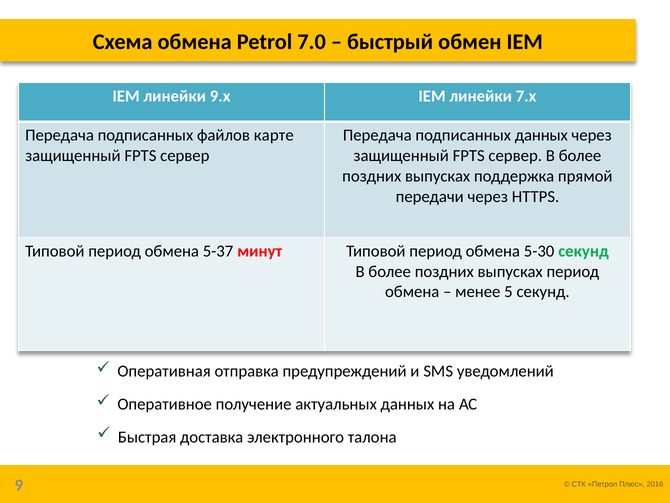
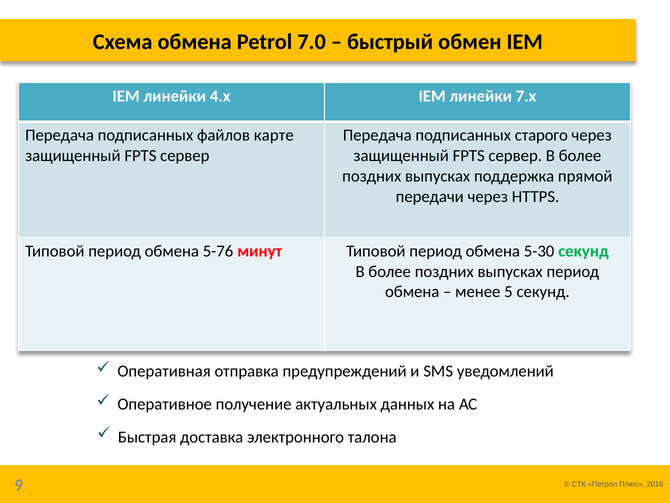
9.x: 9.x -> 4.x
подписанных данных: данных -> старого
5-37: 5-37 -> 5-76
